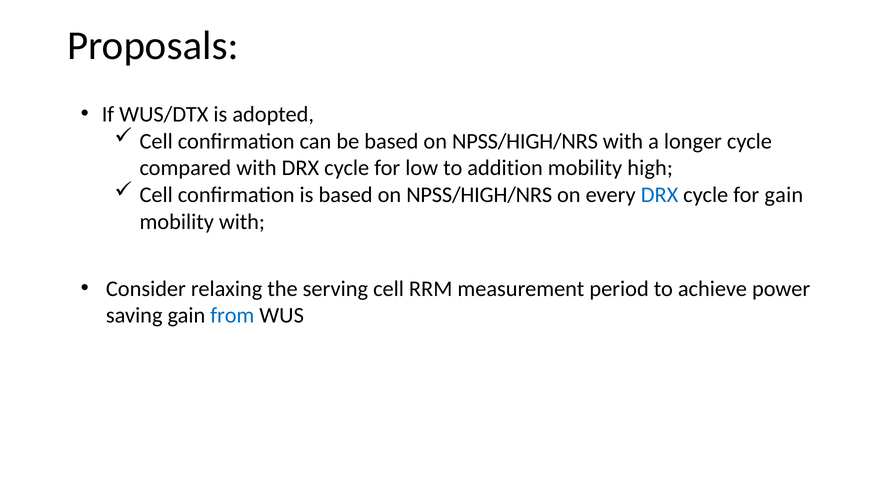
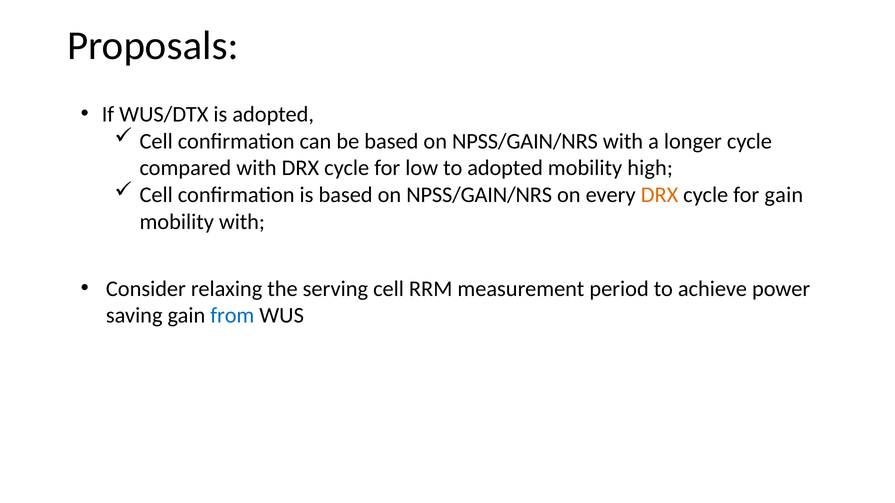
be based on NPSS/HIGH/NRS: NPSS/HIGH/NRS -> NPSS/GAIN/NRS
to addition: addition -> adopted
is based on NPSS/HIGH/NRS: NPSS/HIGH/NRS -> NPSS/GAIN/NRS
DRX at (660, 195) colour: blue -> orange
